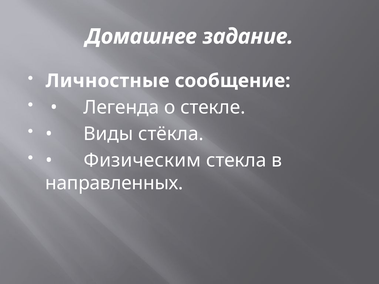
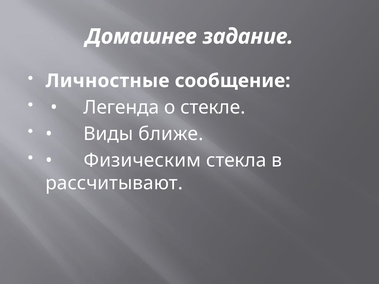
стёкла: стёкла -> ближе
направленных: направленных -> рассчитывают
